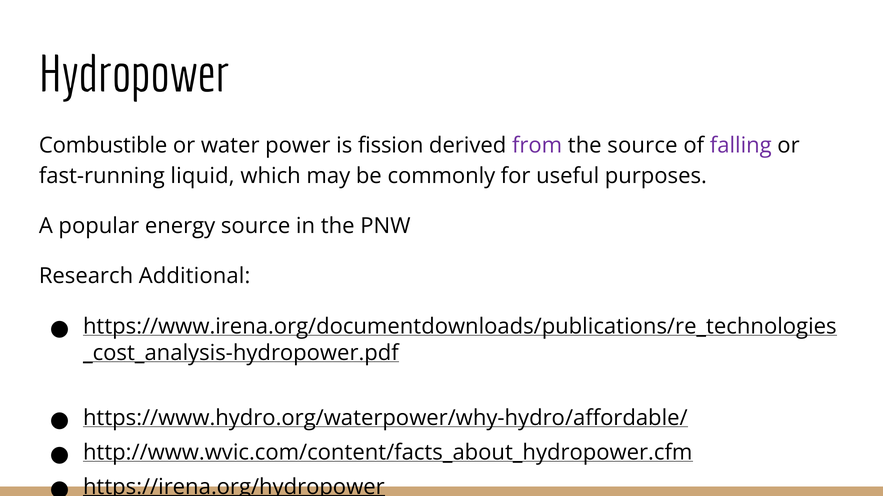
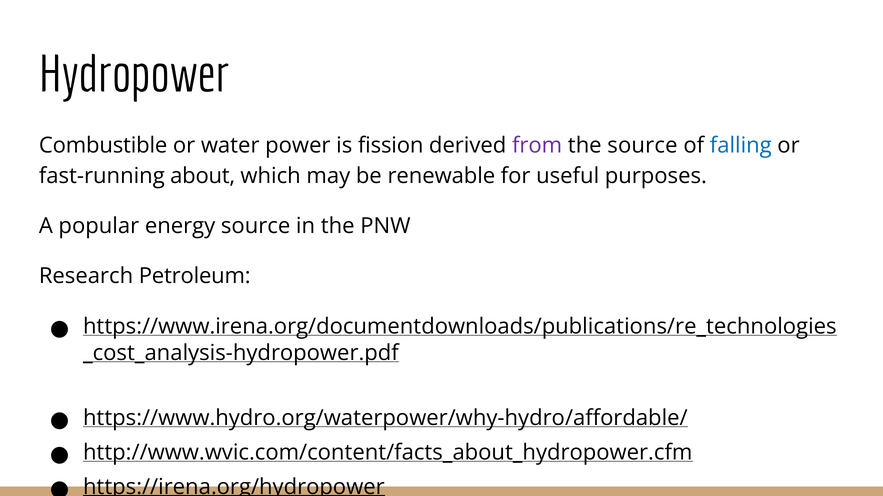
falling colour: purple -> blue
liquid: liquid -> about
commonly: commonly -> renewable
Additional: Additional -> Petroleum
